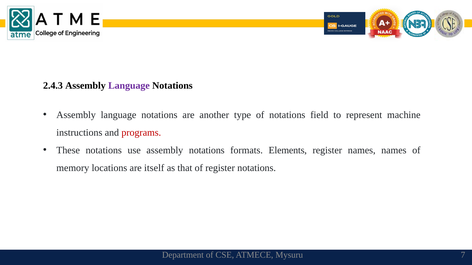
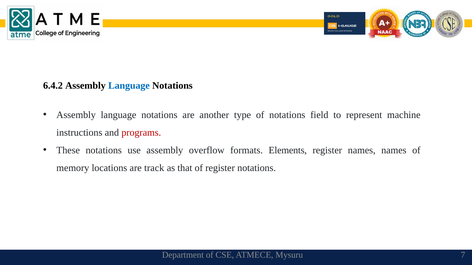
2.4.3: 2.4.3 -> 6.4.2
Language at (129, 86) colour: purple -> blue
assembly notations: notations -> overflow
itself: itself -> track
